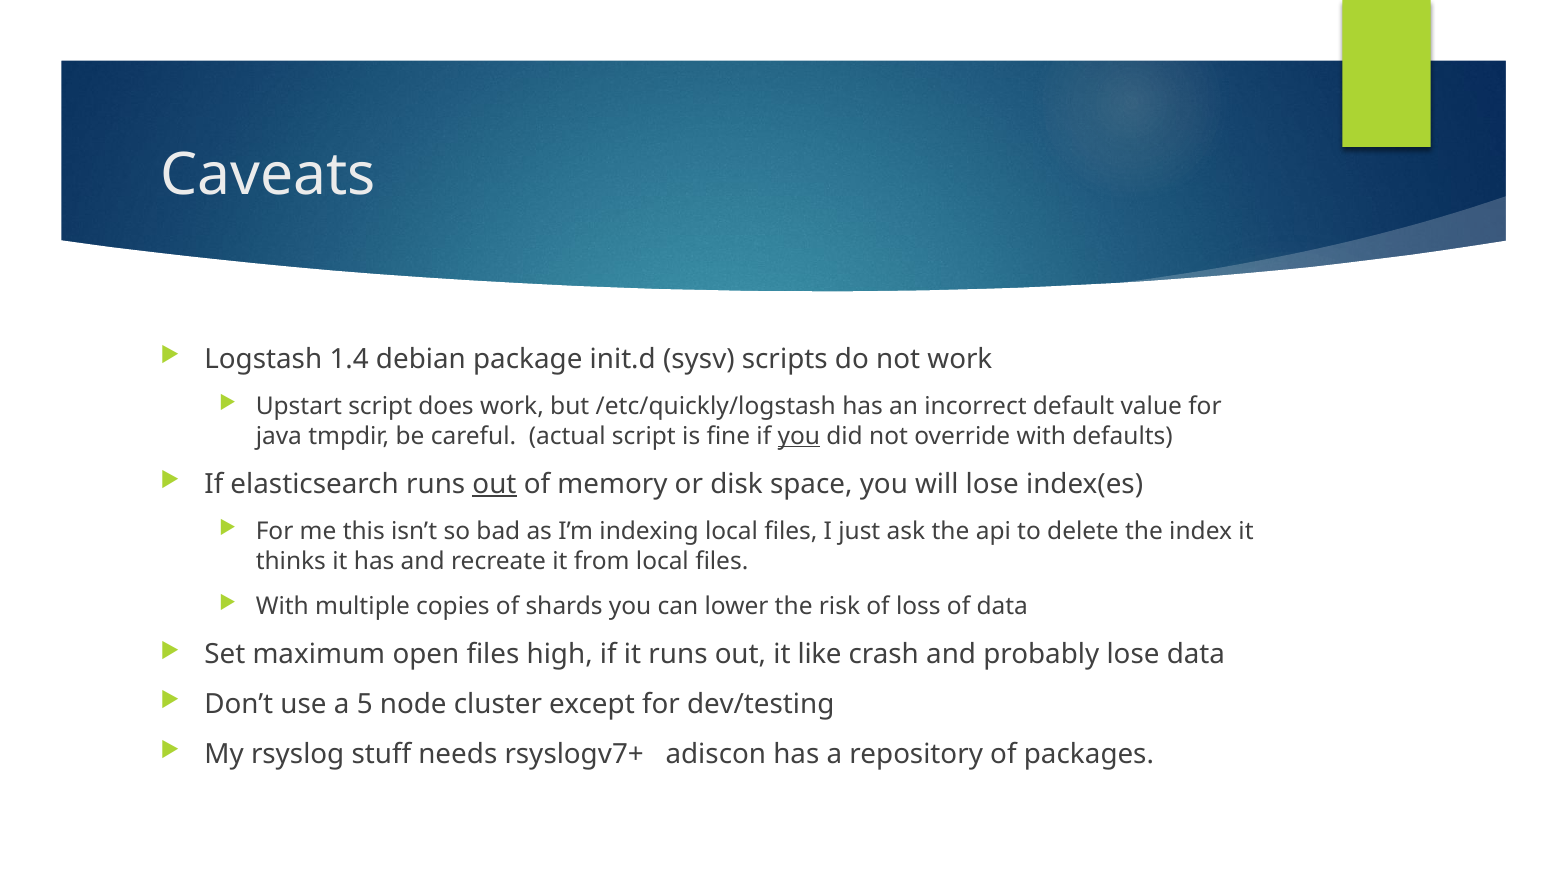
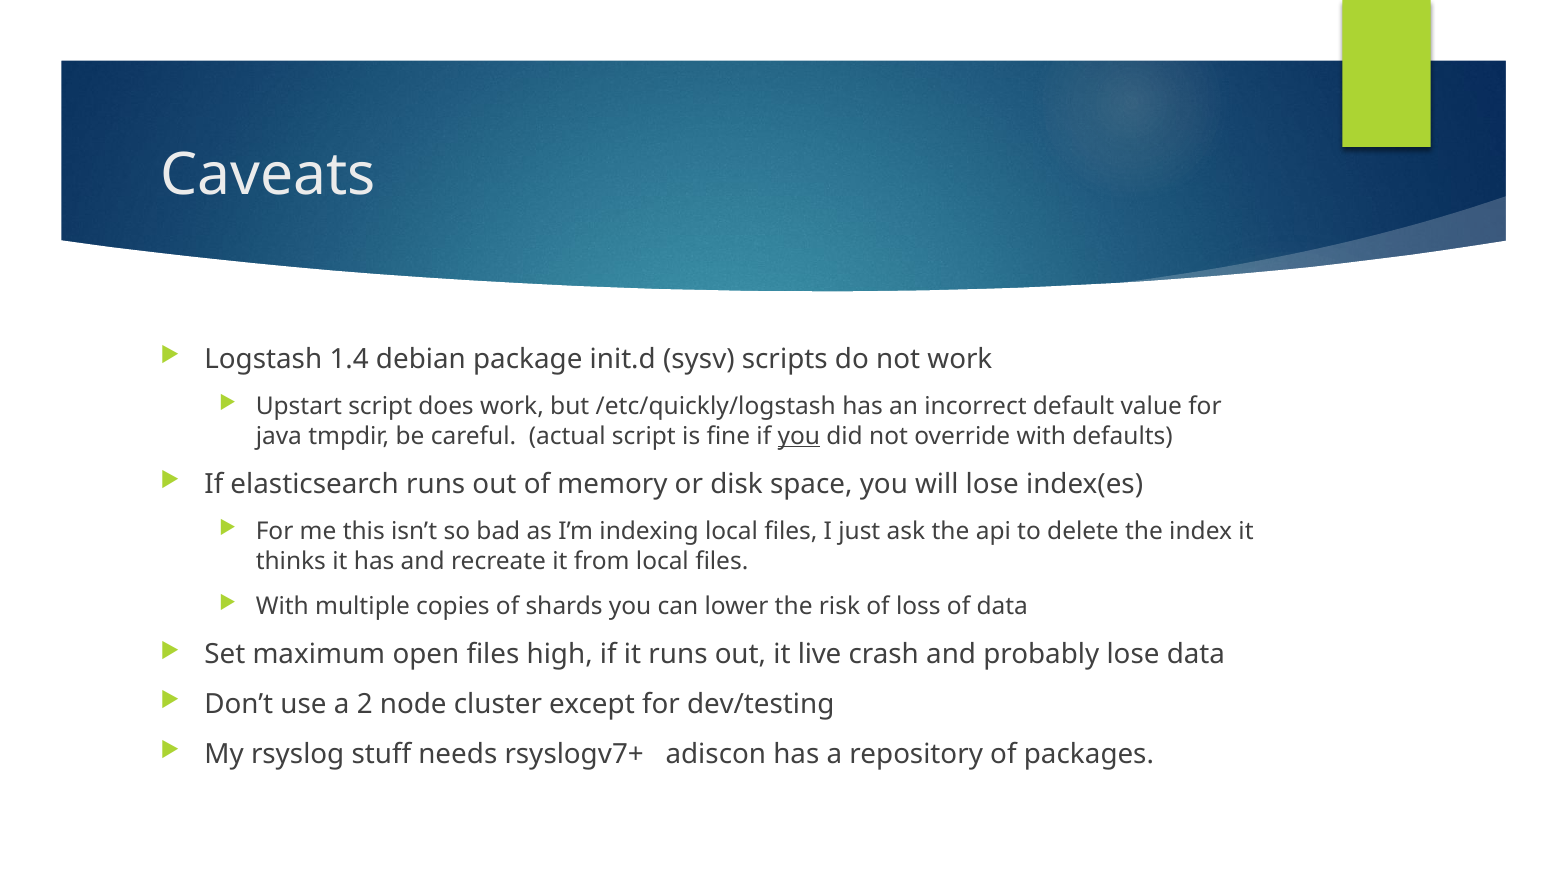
out at (494, 484) underline: present -> none
like: like -> live
5: 5 -> 2
